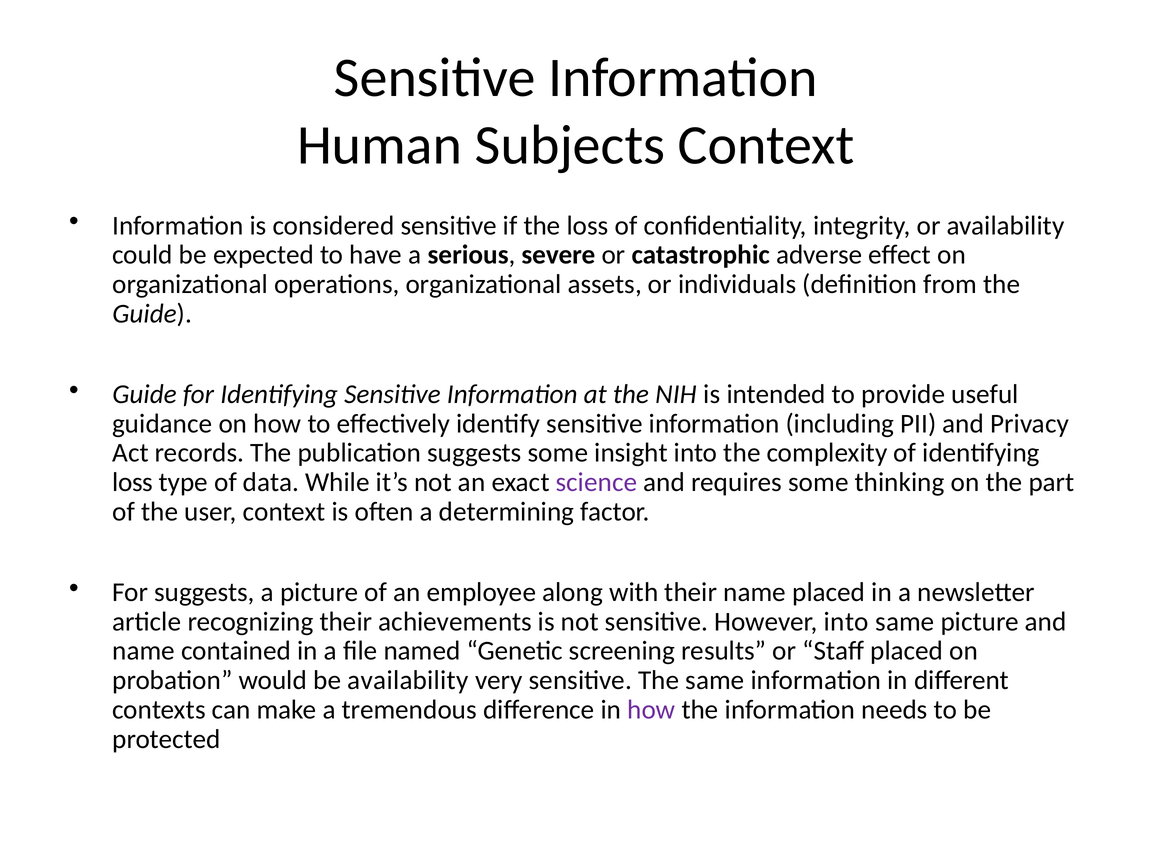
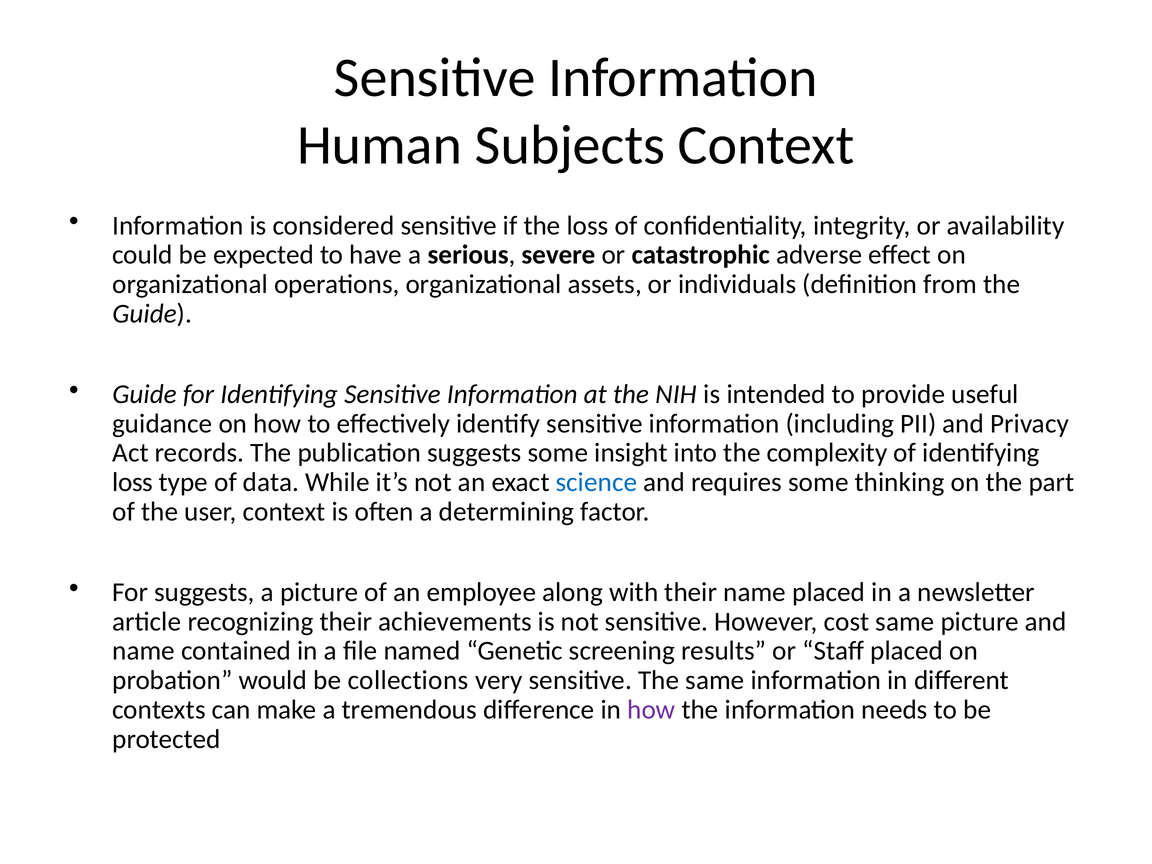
science colour: purple -> blue
However into: into -> cost
be availability: availability -> collections
